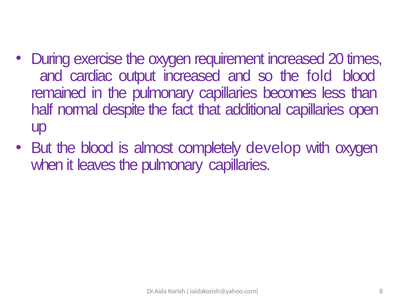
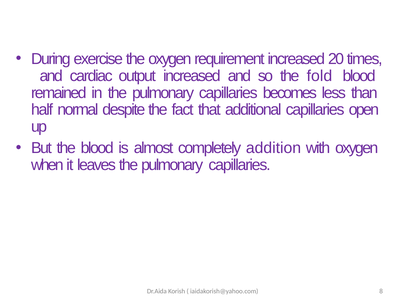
develop: develop -> addition
